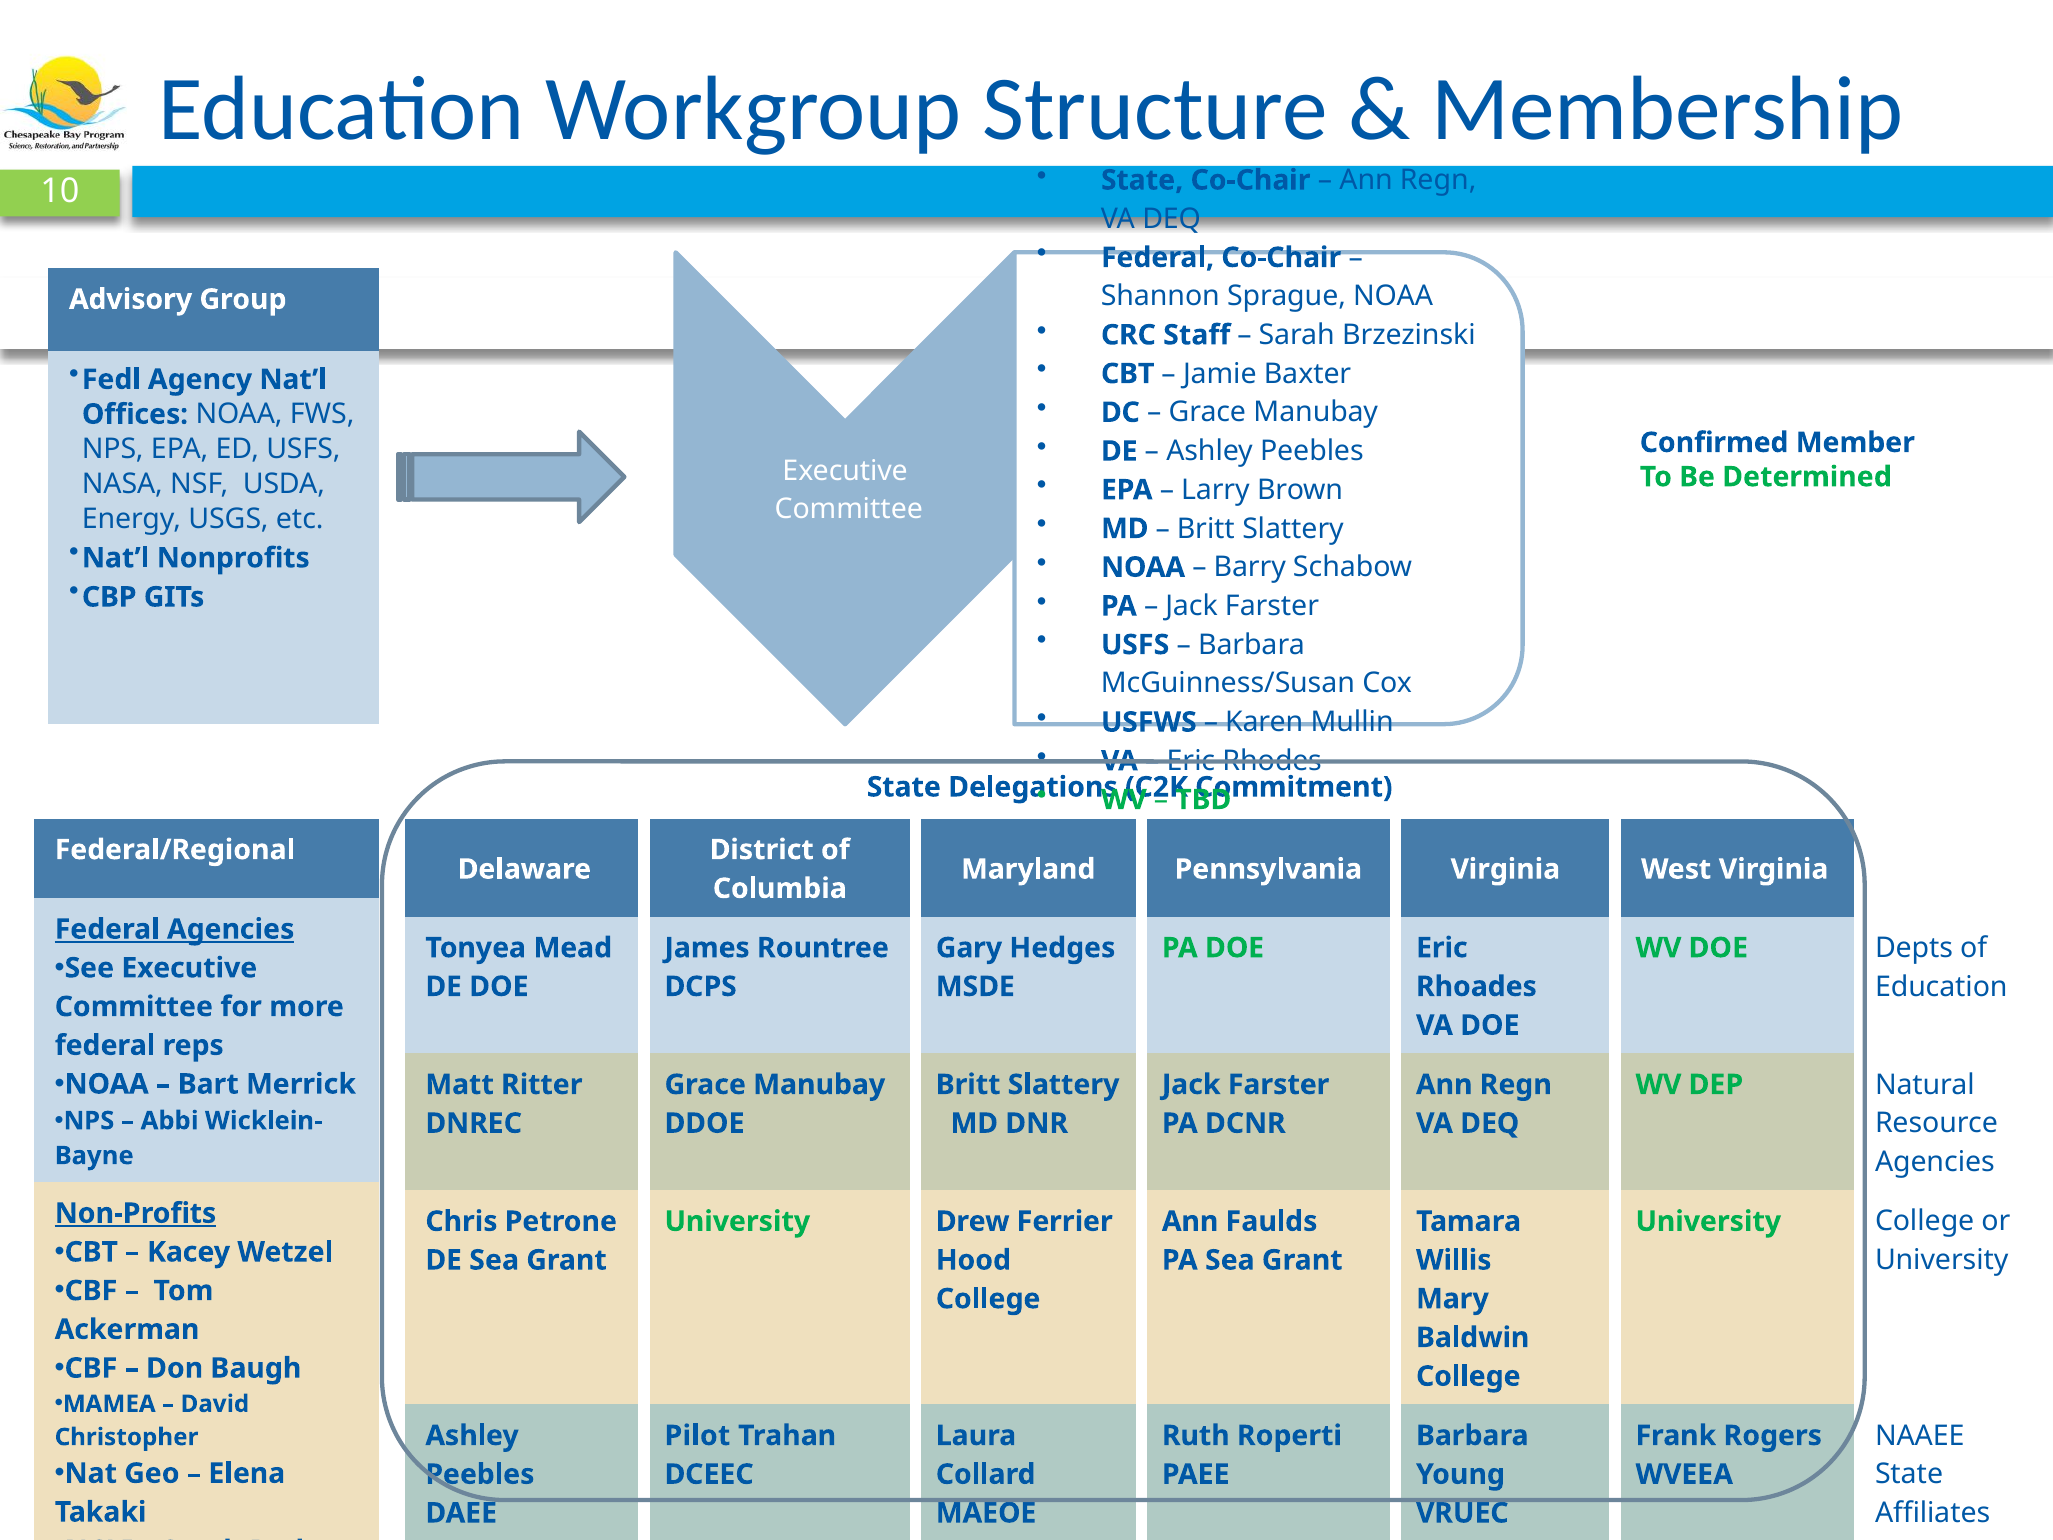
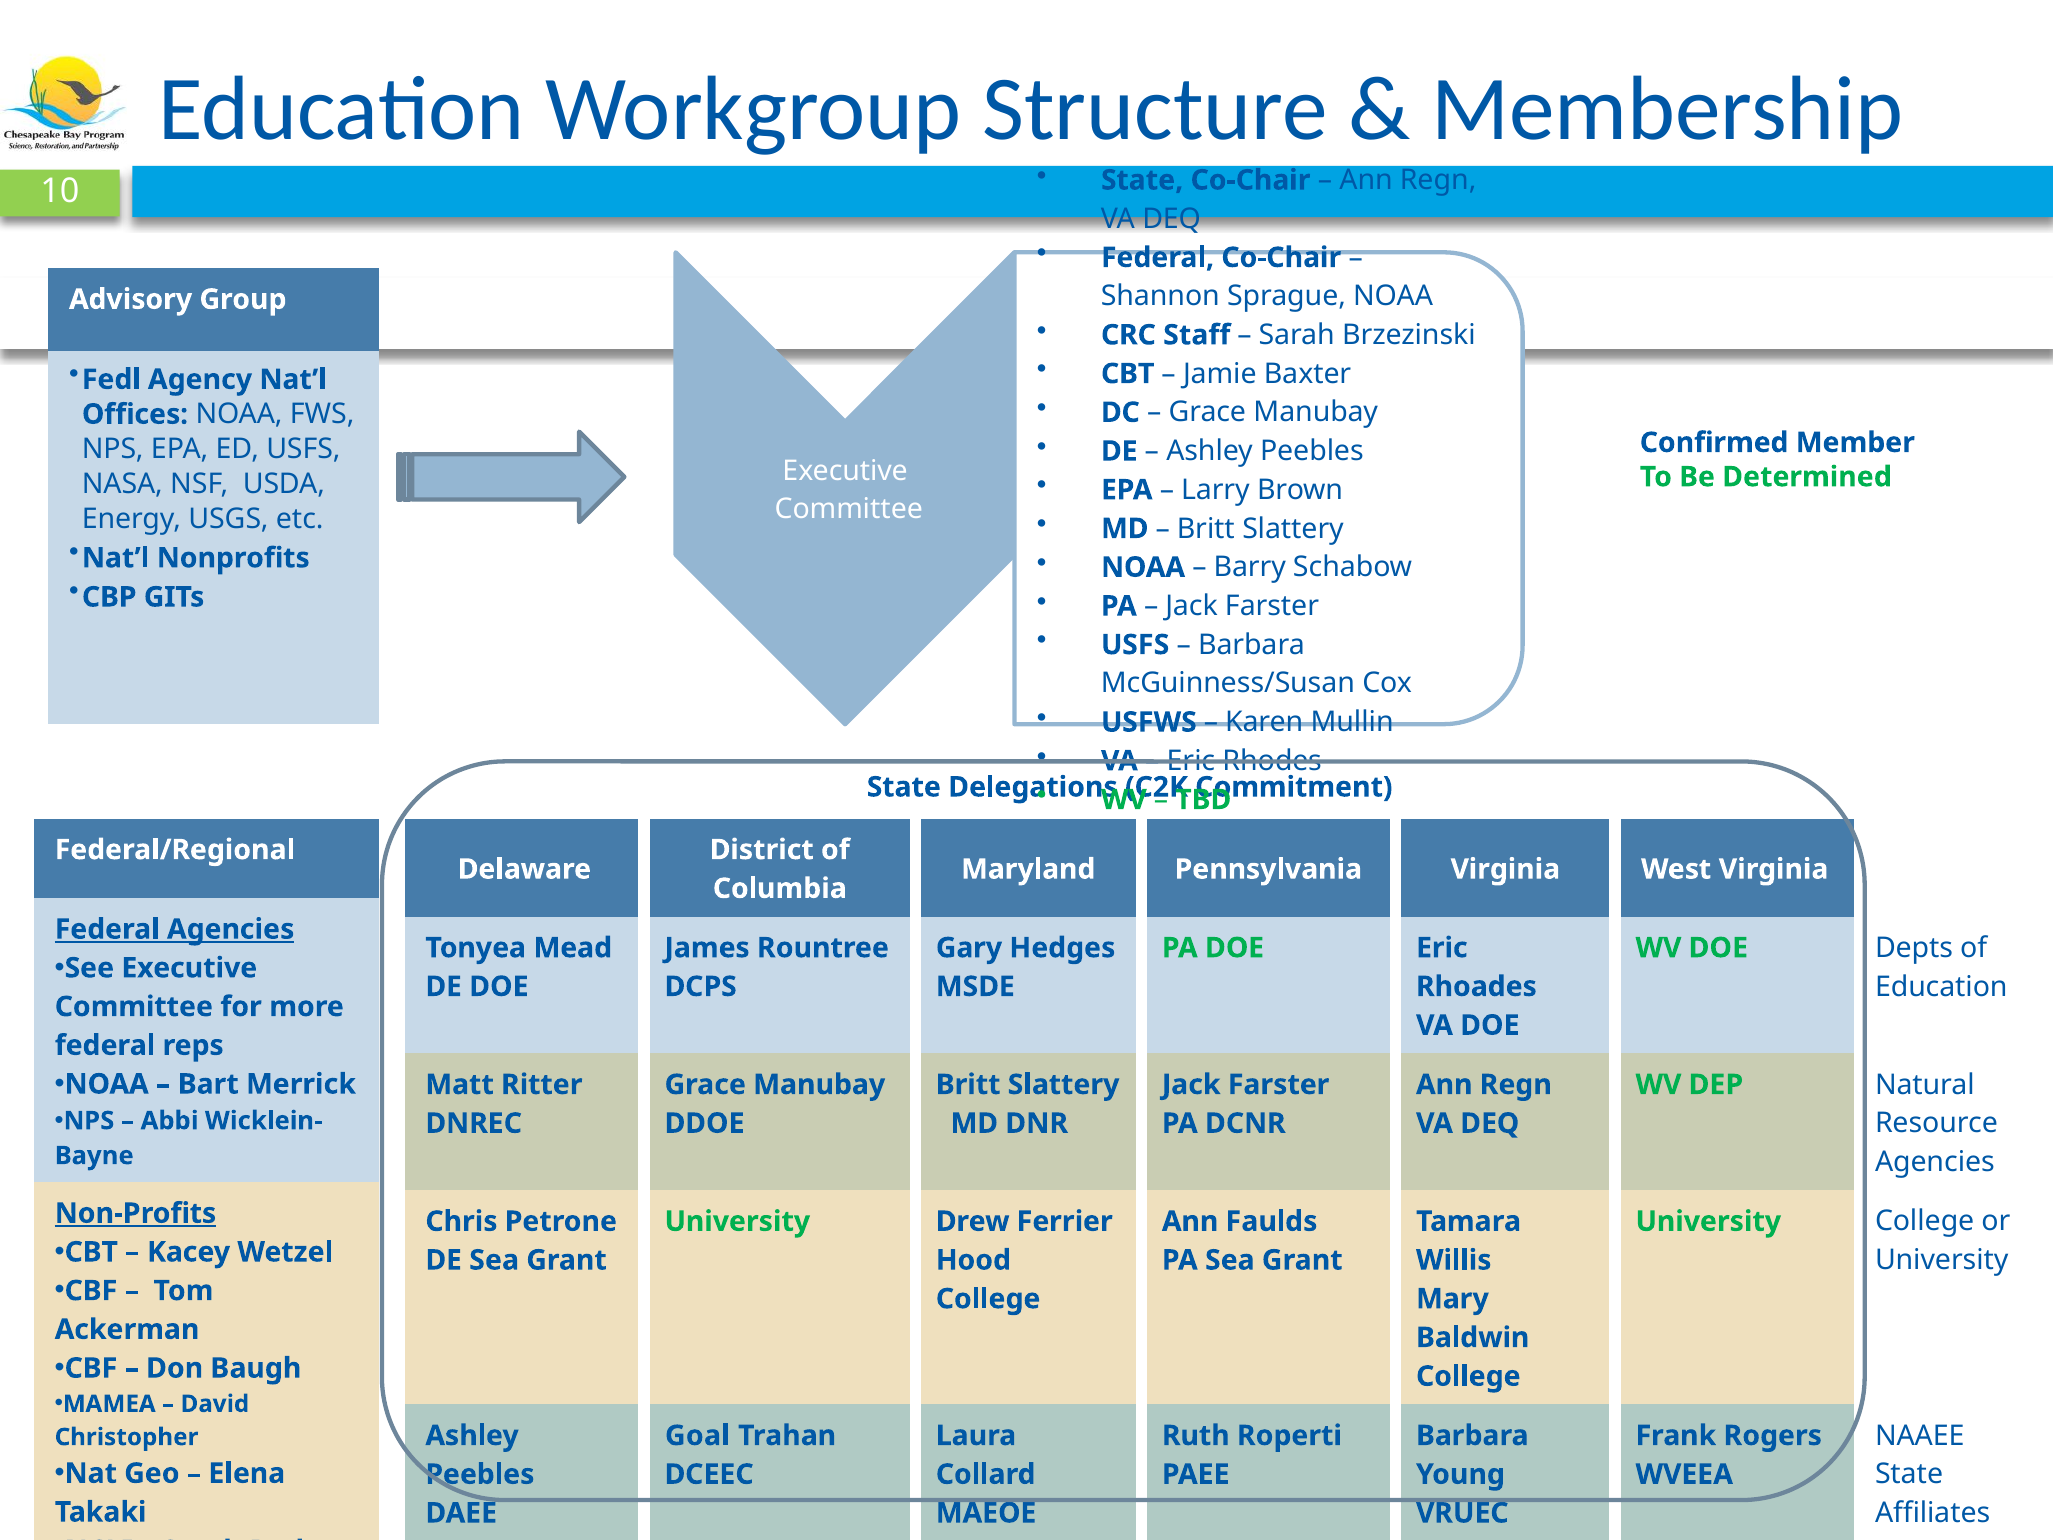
Pilot: Pilot -> Goal
